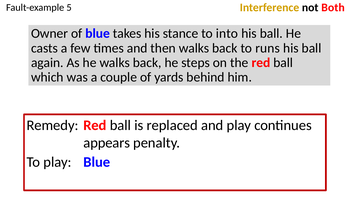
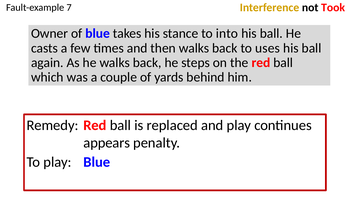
Both: Both -> Took
5: 5 -> 7
runs: runs -> uses
